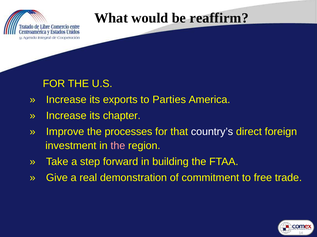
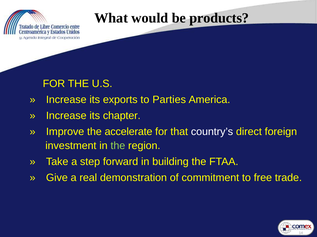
reaffirm: reaffirm -> products
processes: processes -> accelerate
the at (118, 146) colour: pink -> light green
